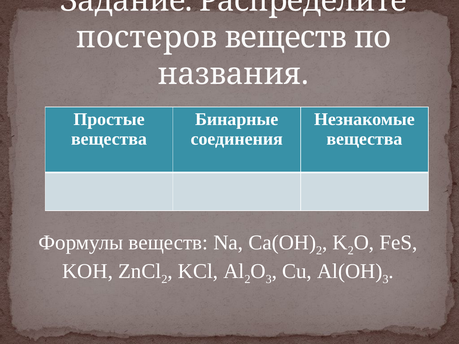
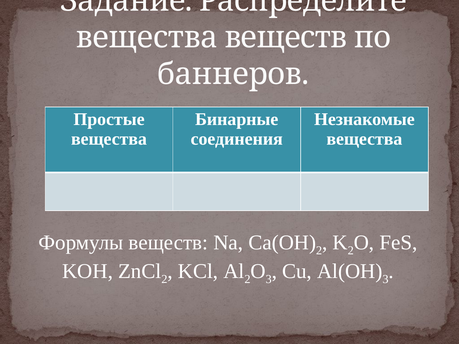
постеров at (147, 37): постеров -> вещества
названия: названия -> баннеров
